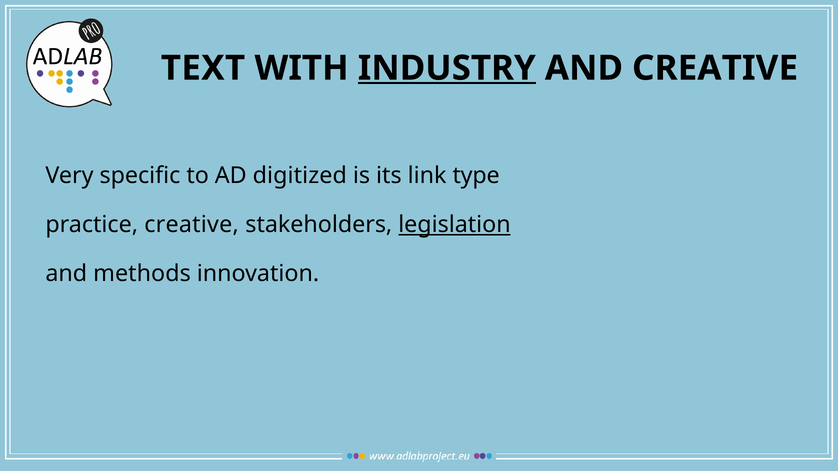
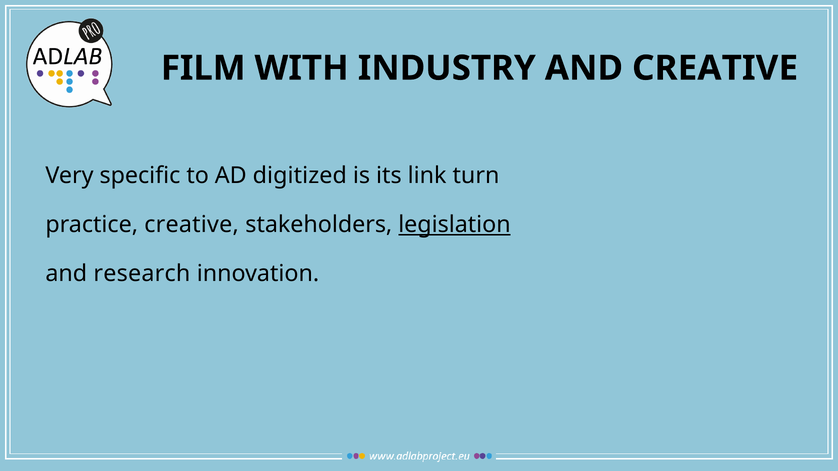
TEXT: TEXT -> FILM
INDUSTRY underline: present -> none
type: type -> turn
methods: methods -> research
